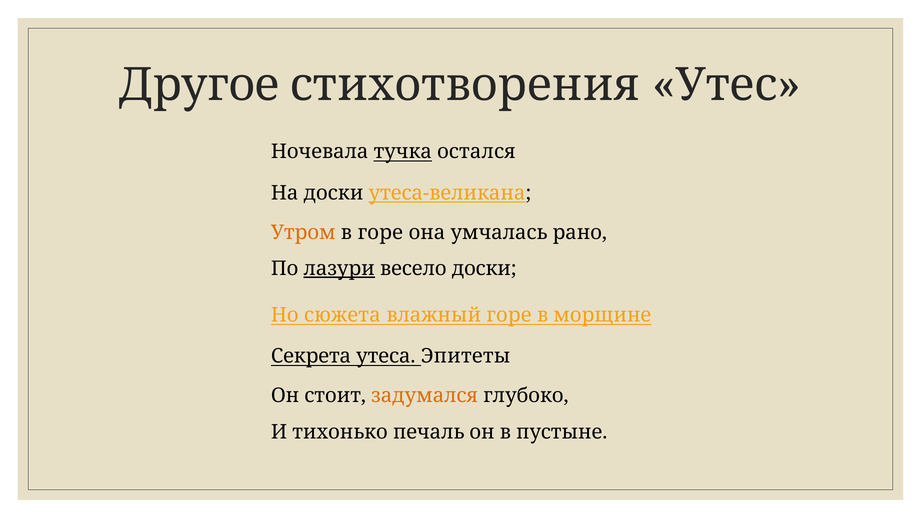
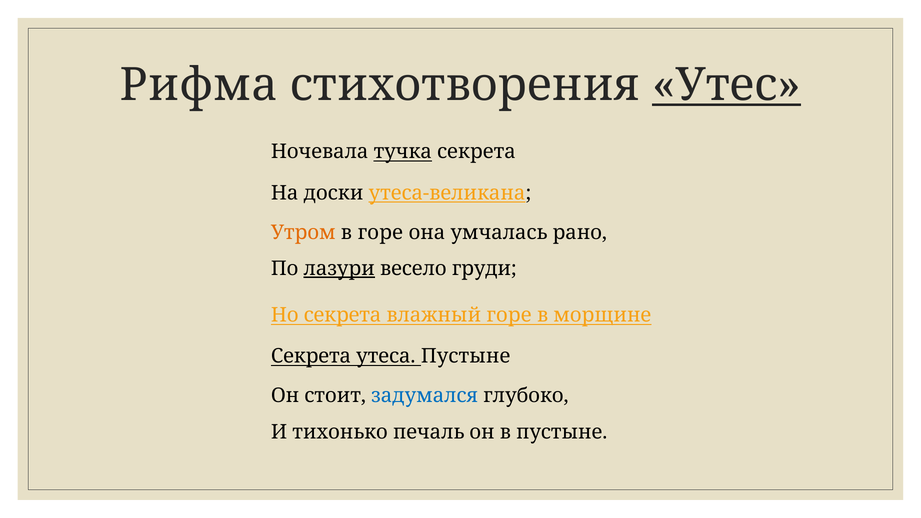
Другое: Другое -> Рифма
Утес underline: none -> present
тучка остался: остался -> секрета
весело доски: доски -> груди
Но сюжета: сюжета -> секрета
утеса Эпитеты: Эпитеты -> Пустыне
задумался colour: orange -> blue
